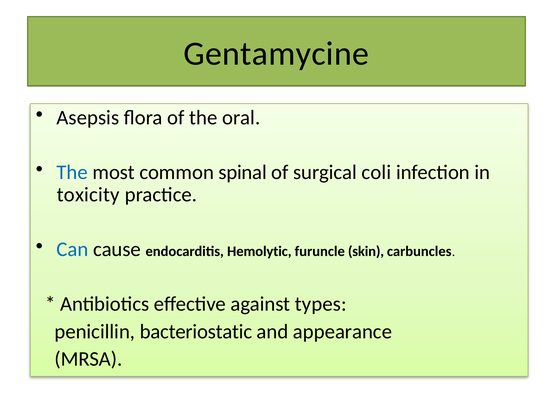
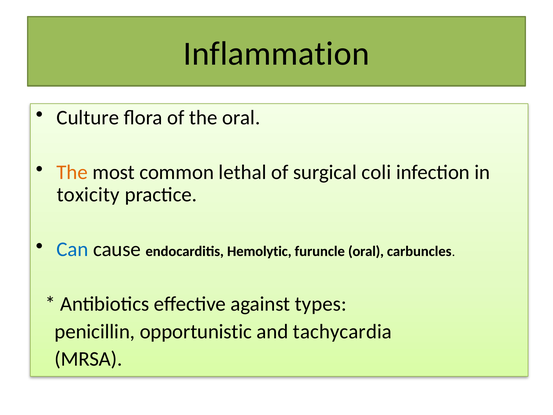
Gentamycine: Gentamycine -> Inflammation
Asepsis: Asepsis -> Culture
The at (72, 172) colour: blue -> orange
spinal: spinal -> lethal
furuncle skin: skin -> oral
bacteriostatic: bacteriostatic -> opportunistic
appearance: appearance -> tachycardia
